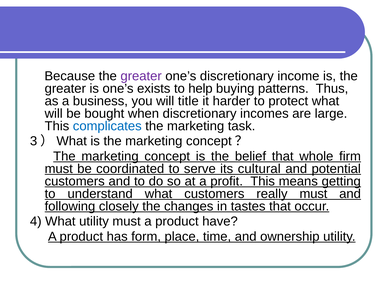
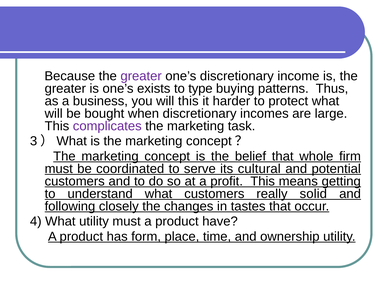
help: help -> type
will title: title -> this
complicates colour: blue -> purple
really must: must -> solid
